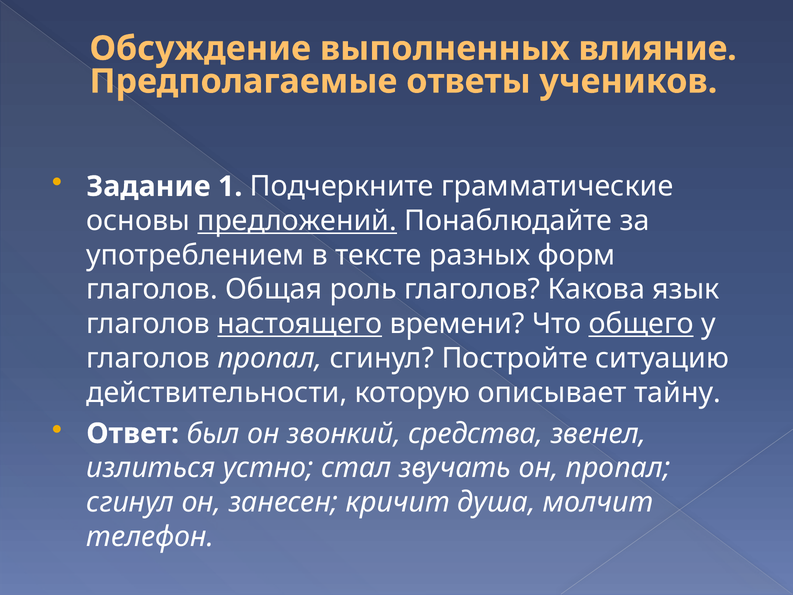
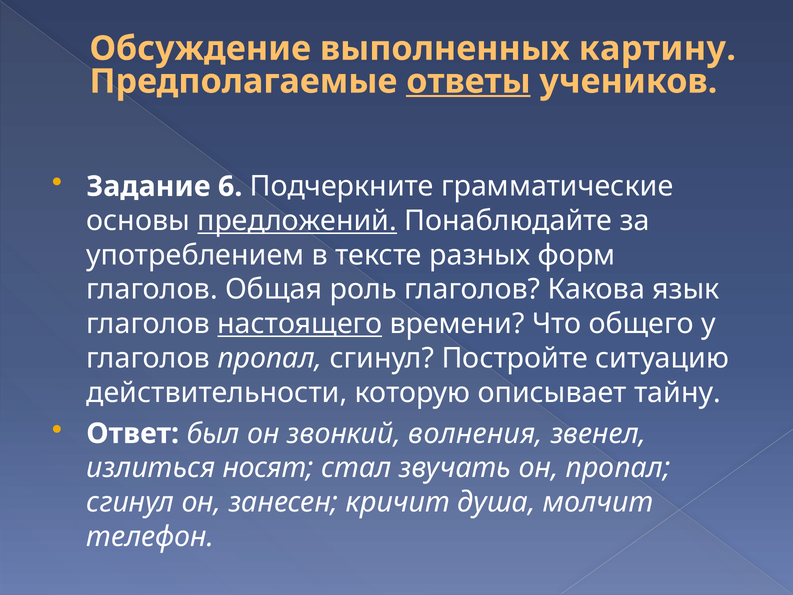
влияние: влияние -> картину
ответы underline: none -> present
1: 1 -> 6
общего underline: present -> none
средства: средства -> волнения
устно: устно -> носят
